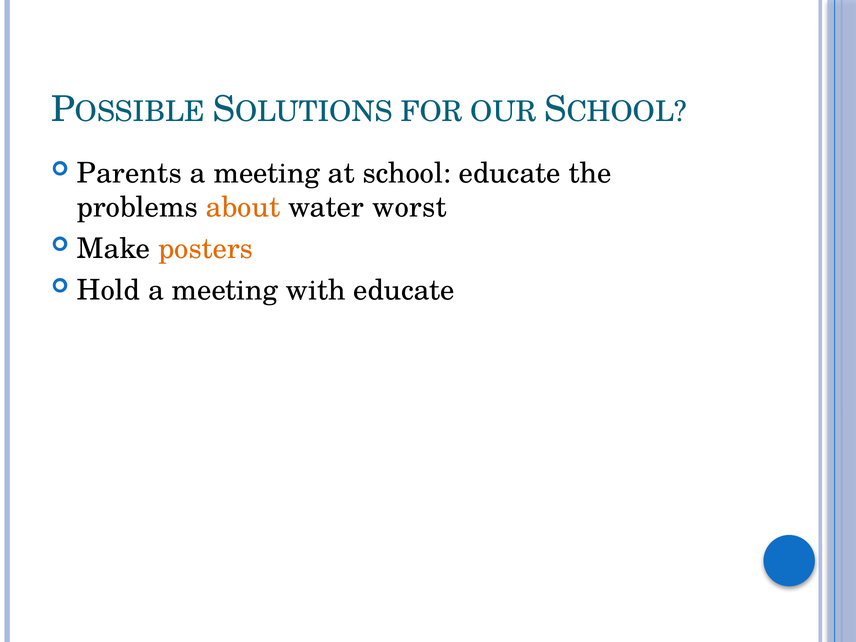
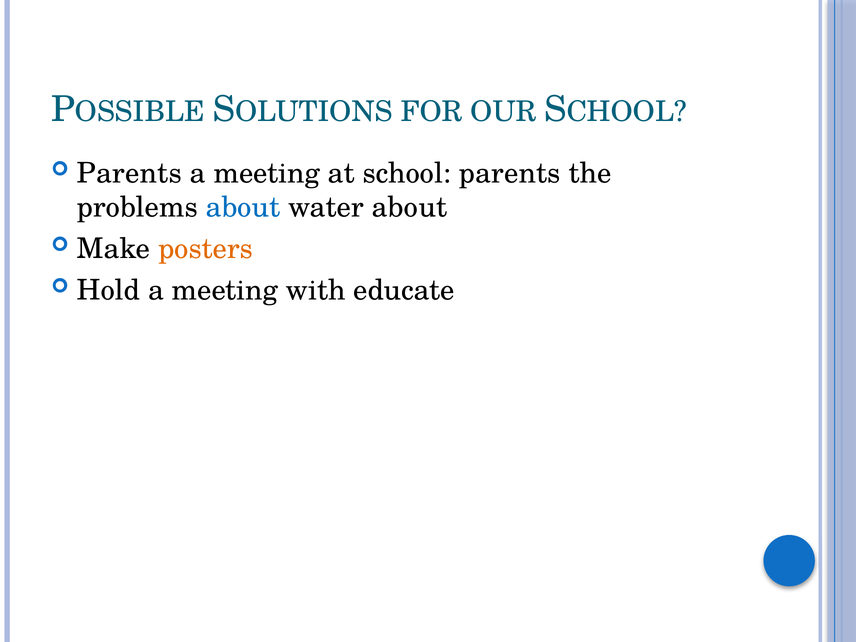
school educate: educate -> parents
about at (243, 207) colour: orange -> blue
water worst: worst -> about
